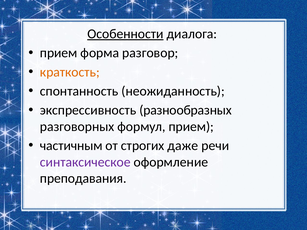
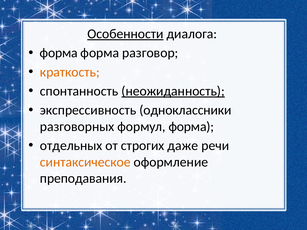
прием at (59, 53): прием -> форма
неожиданность underline: none -> present
разнообразных: разнообразных -> одноклассники
формул прием: прием -> форма
частичным: частичным -> отдельных
синтаксическое colour: purple -> orange
